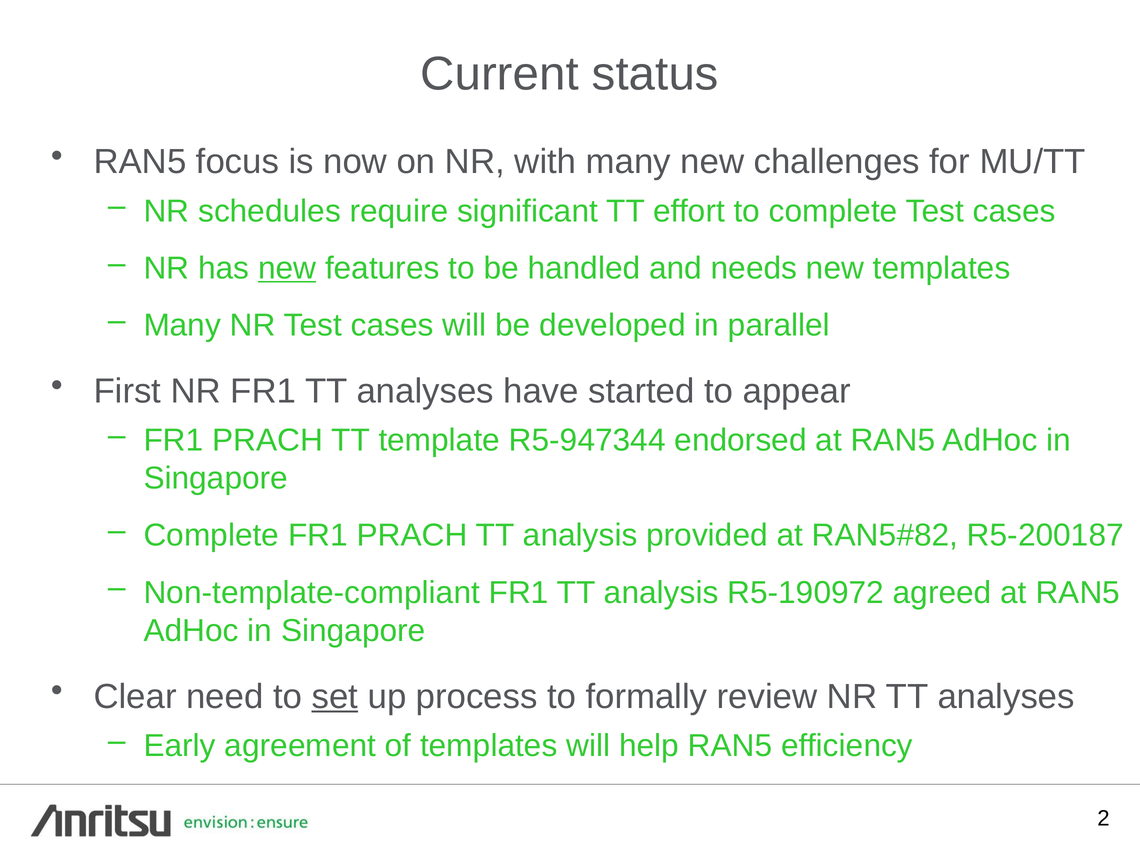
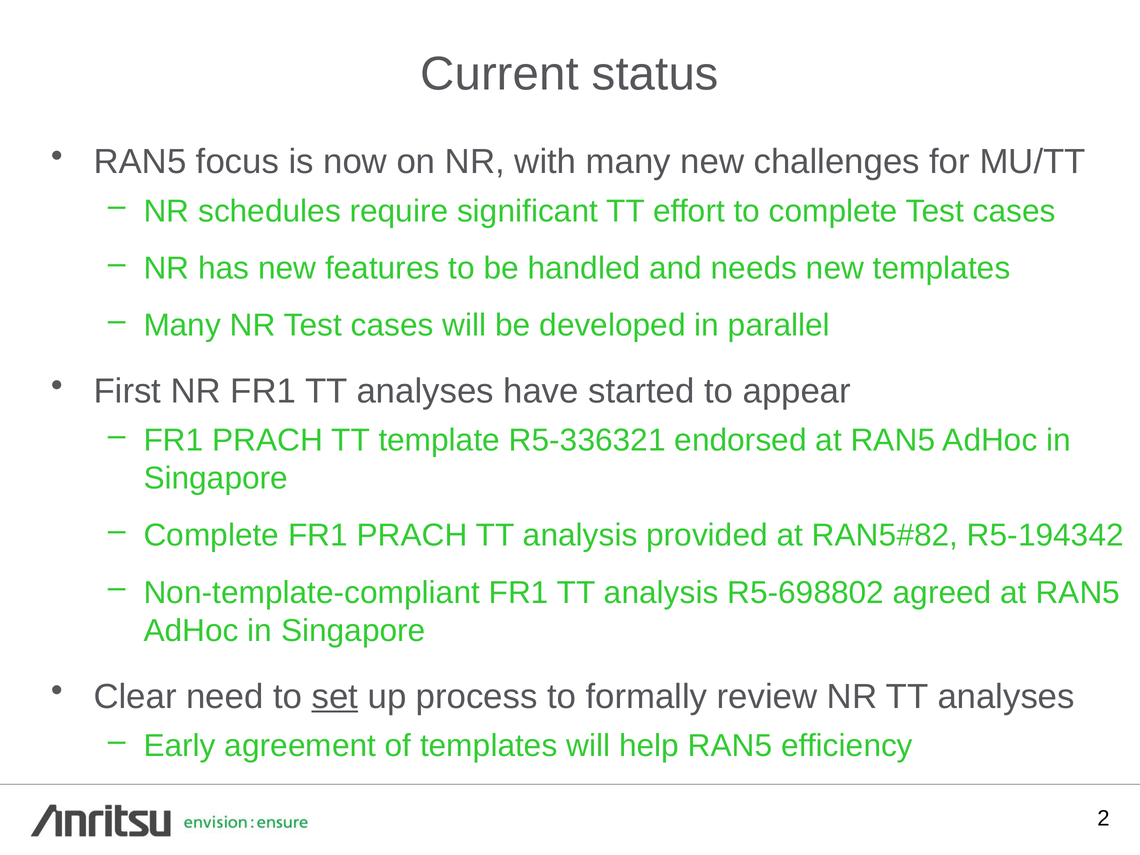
new at (287, 268) underline: present -> none
R5-947344: R5-947344 -> R5-336321
R5-200187: R5-200187 -> R5-194342
R5-190972: R5-190972 -> R5-698802
